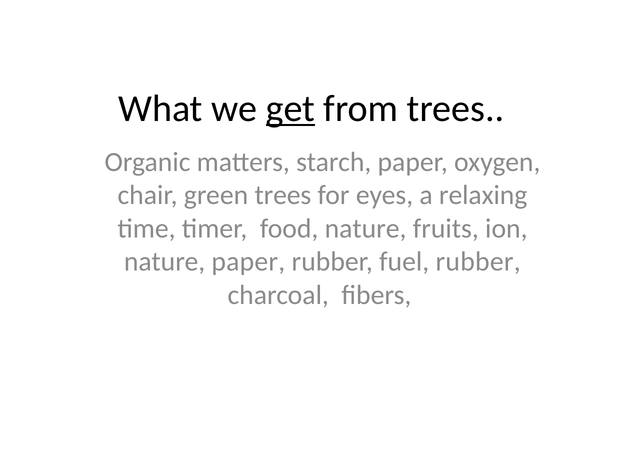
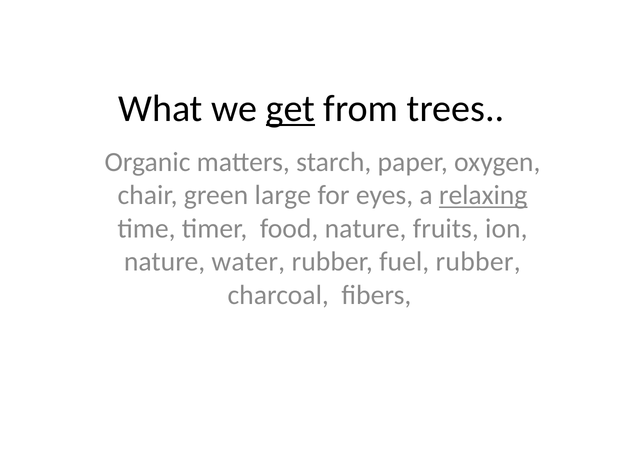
green trees: trees -> large
relaxing underline: none -> present
nature paper: paper -> water
